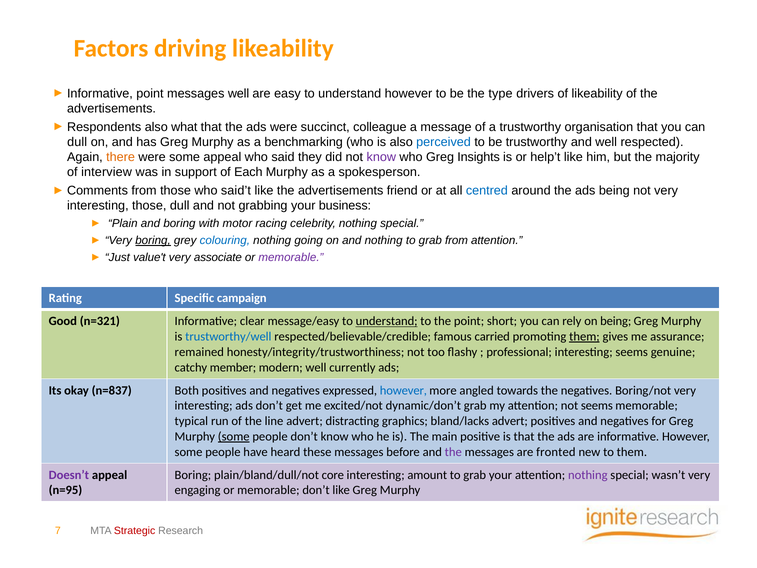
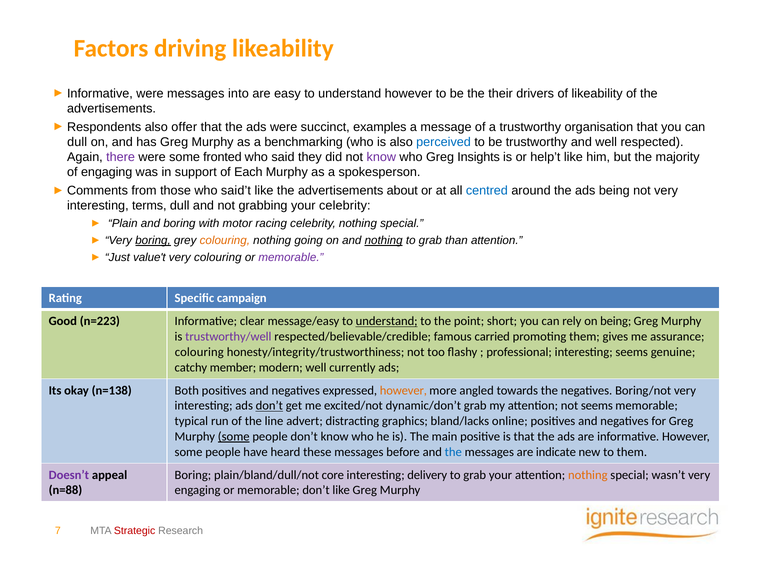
point at (150, 93): point -> were
messages well: well -> into
type: type -> their
what: what -> offer
colleague: colleague -> examples
there colour: orange -> purple
some appeal: appeal -> fronted
of interview: interview -> engaging
friend: friend -> about
interesting those: those -> terms
your business: business -> celebrity
colouring at (225, 240) colour: blue -> orange
nothing at (384, 240) underline: none -> present
grab from: from -> than
very associate: associate -> colouring
n=321: n=321 -> n=223
trustworthy/well colour: blue -> purple
them at (584, 336) underline: present -> none
remained at (199, 352): remained -> colouring
n=837: n=837 -> n=138
however at (403, 390) colour: blue -> orange
don’t at (269, 406) underline: none -> present
bland/lacks advert: advert -> online
the at (453, 452) colour: purple -> blue
fronted: fronted -> indicate
amount: amount -> delivery
nothing at (588, 475) colour: purple -> orange
n=95: n=95 -> n=88
